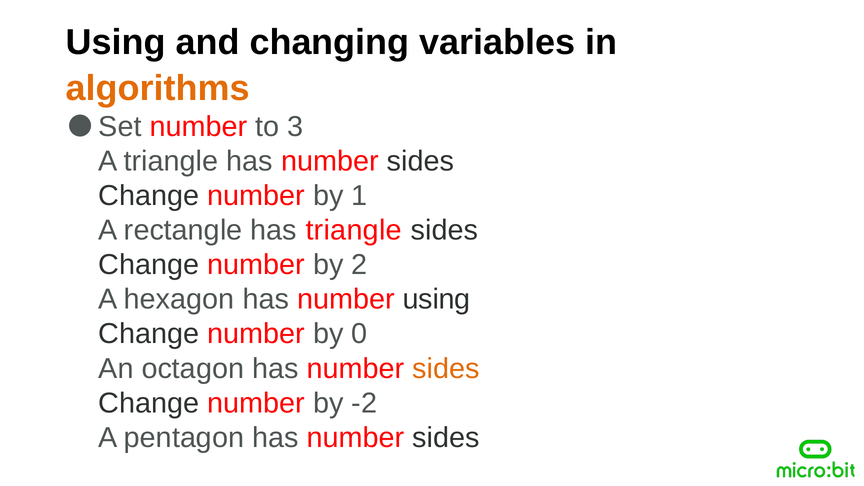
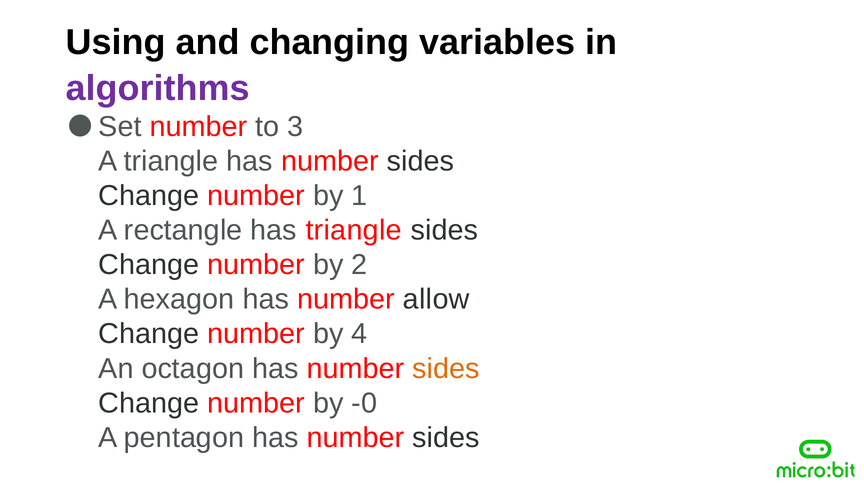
algorithms colour: orange -> purple
number using: using -> allow
0: 0 -> 4
-2: -2 -> -0
